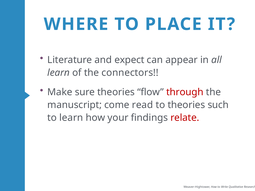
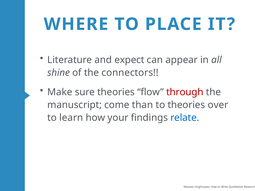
learn at (59, 73): learn -> shine
read: read -> than
such: such -> over
relate colour: red -> blue
